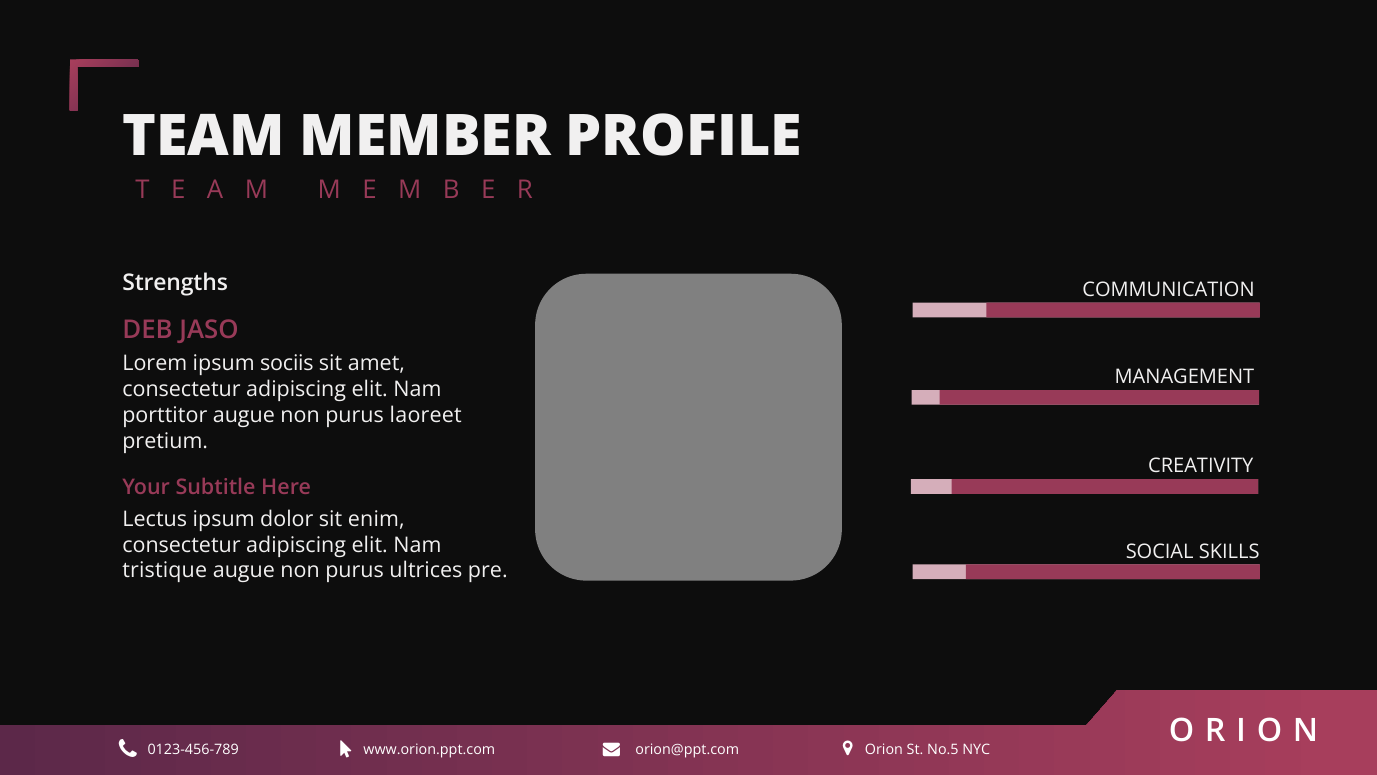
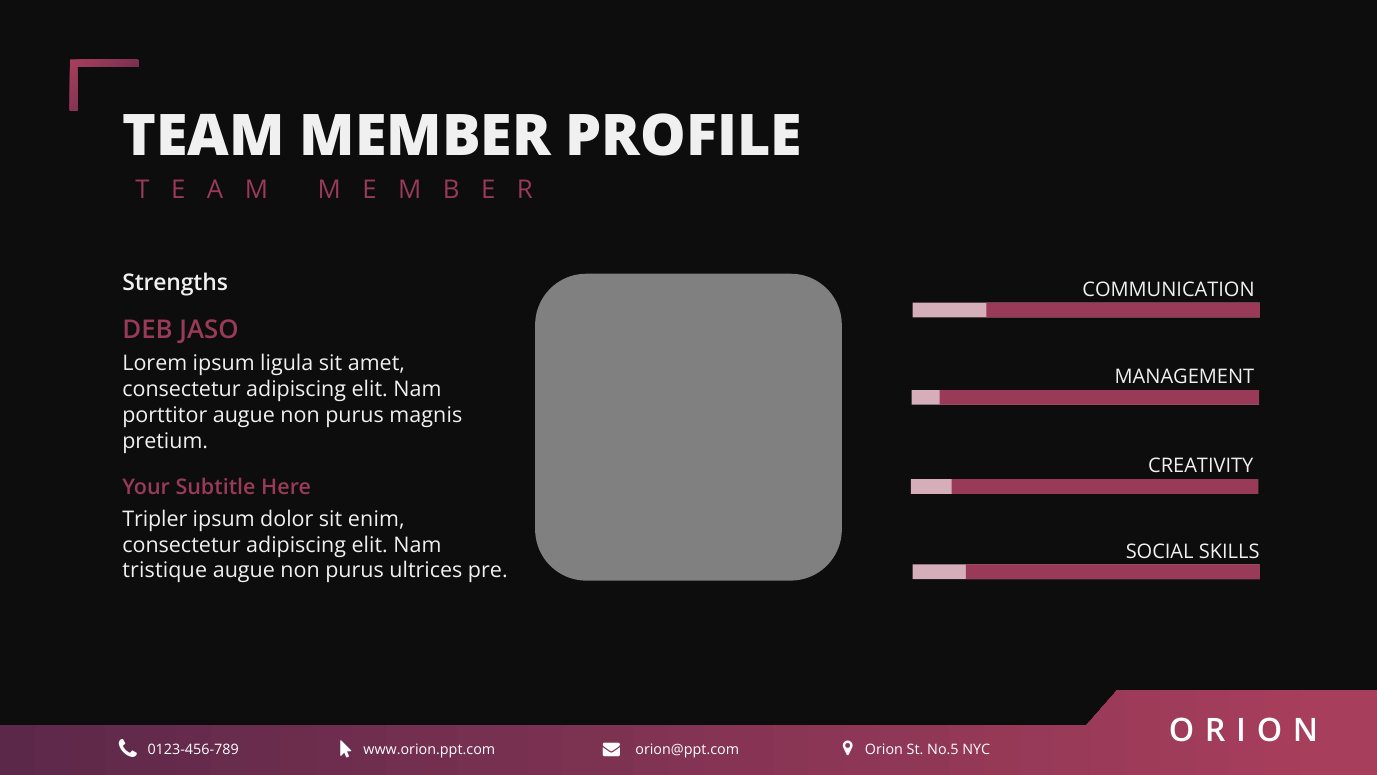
sociis: sociis -> ligula
laoreet: laoreet -> magnis
Lectus: Lectus -> Tripler
